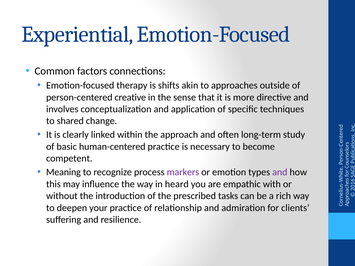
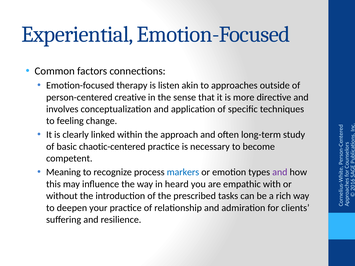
shifts: shifts -> listen
shared: shared -> feeling
human-centered: human-centered -> chaotic-centered
markers colour: purple -> blue
